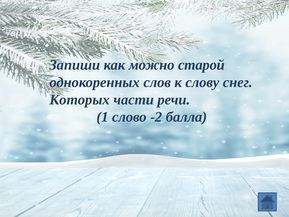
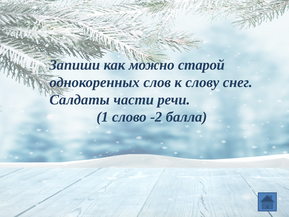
Которых: Которых -> Салдаты
